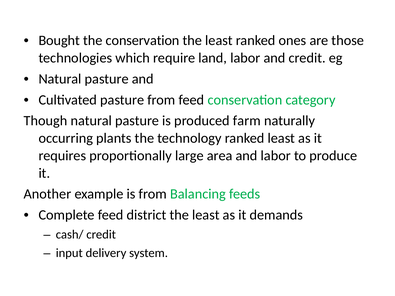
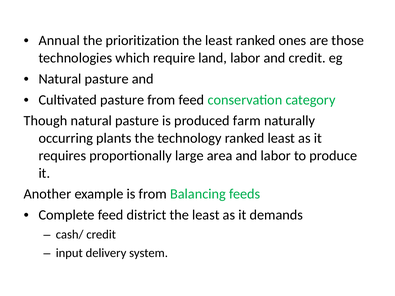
Bought: Bought -> Annual
the conservation: conservation -> prioritization
